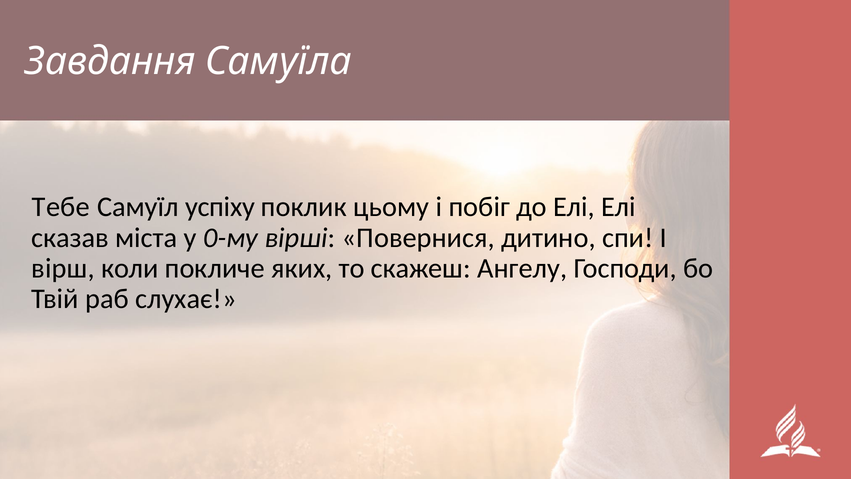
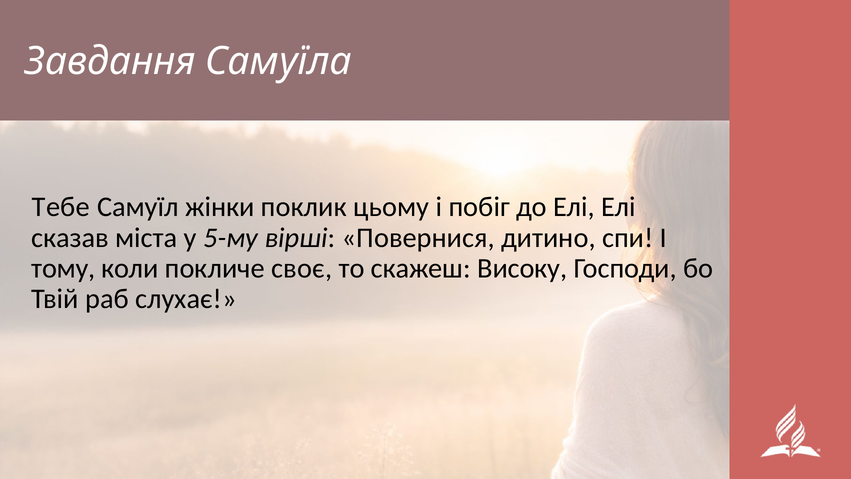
успіху: успіху -> жінки
0-му: 0-му -> 5-му
вірш: вірш -> тому
яких: яких -> своє
Ангелу: Ангелу -> Високу
